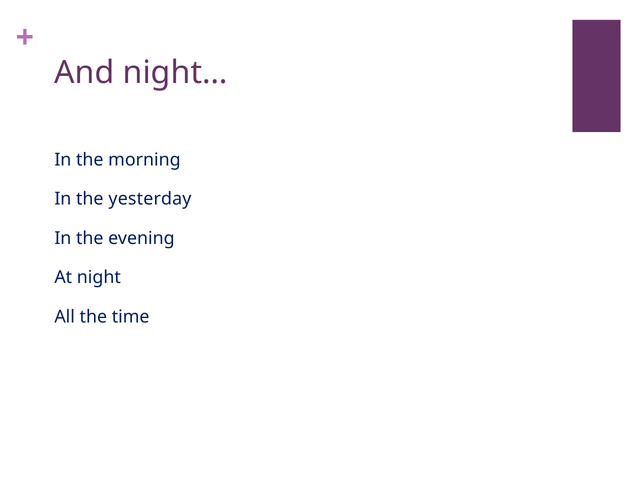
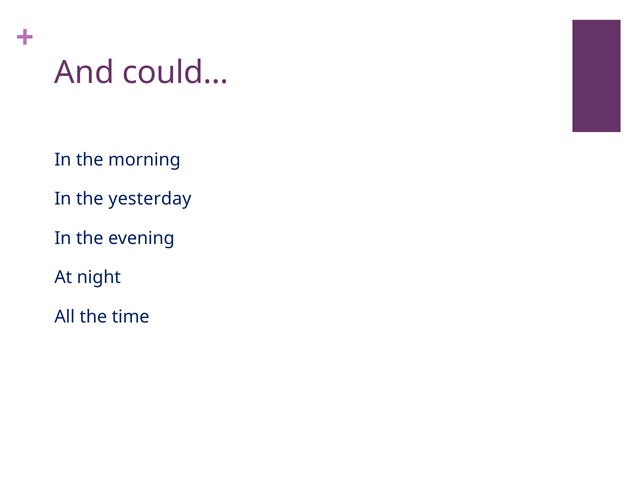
night…: night… -> could…
